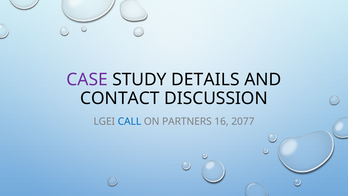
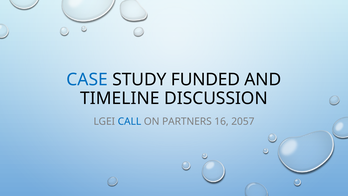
CASE colour: purple -> blue
DETAILS: DETAILS -> FUNDED
CONTACT: CONTACT -> TIMELINE
2077: 2077 -> 2057
